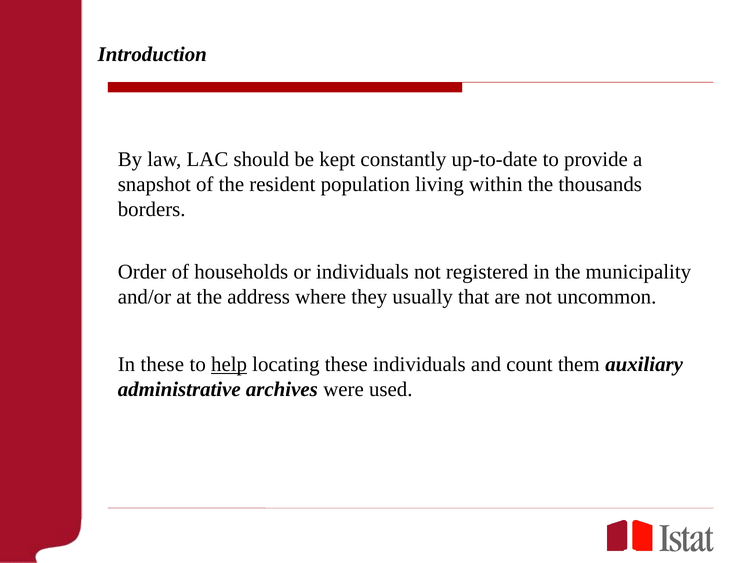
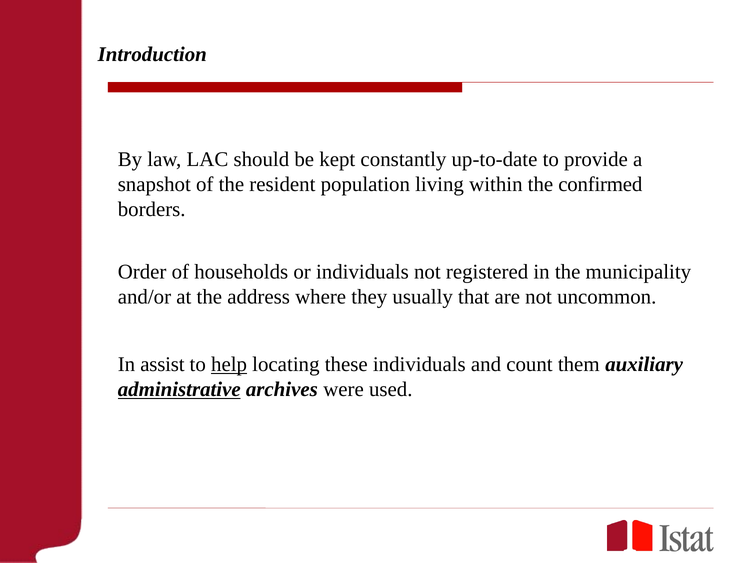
thousands: thousands -> confirmed
In these: these -> assist
administrative underline: none -> present
